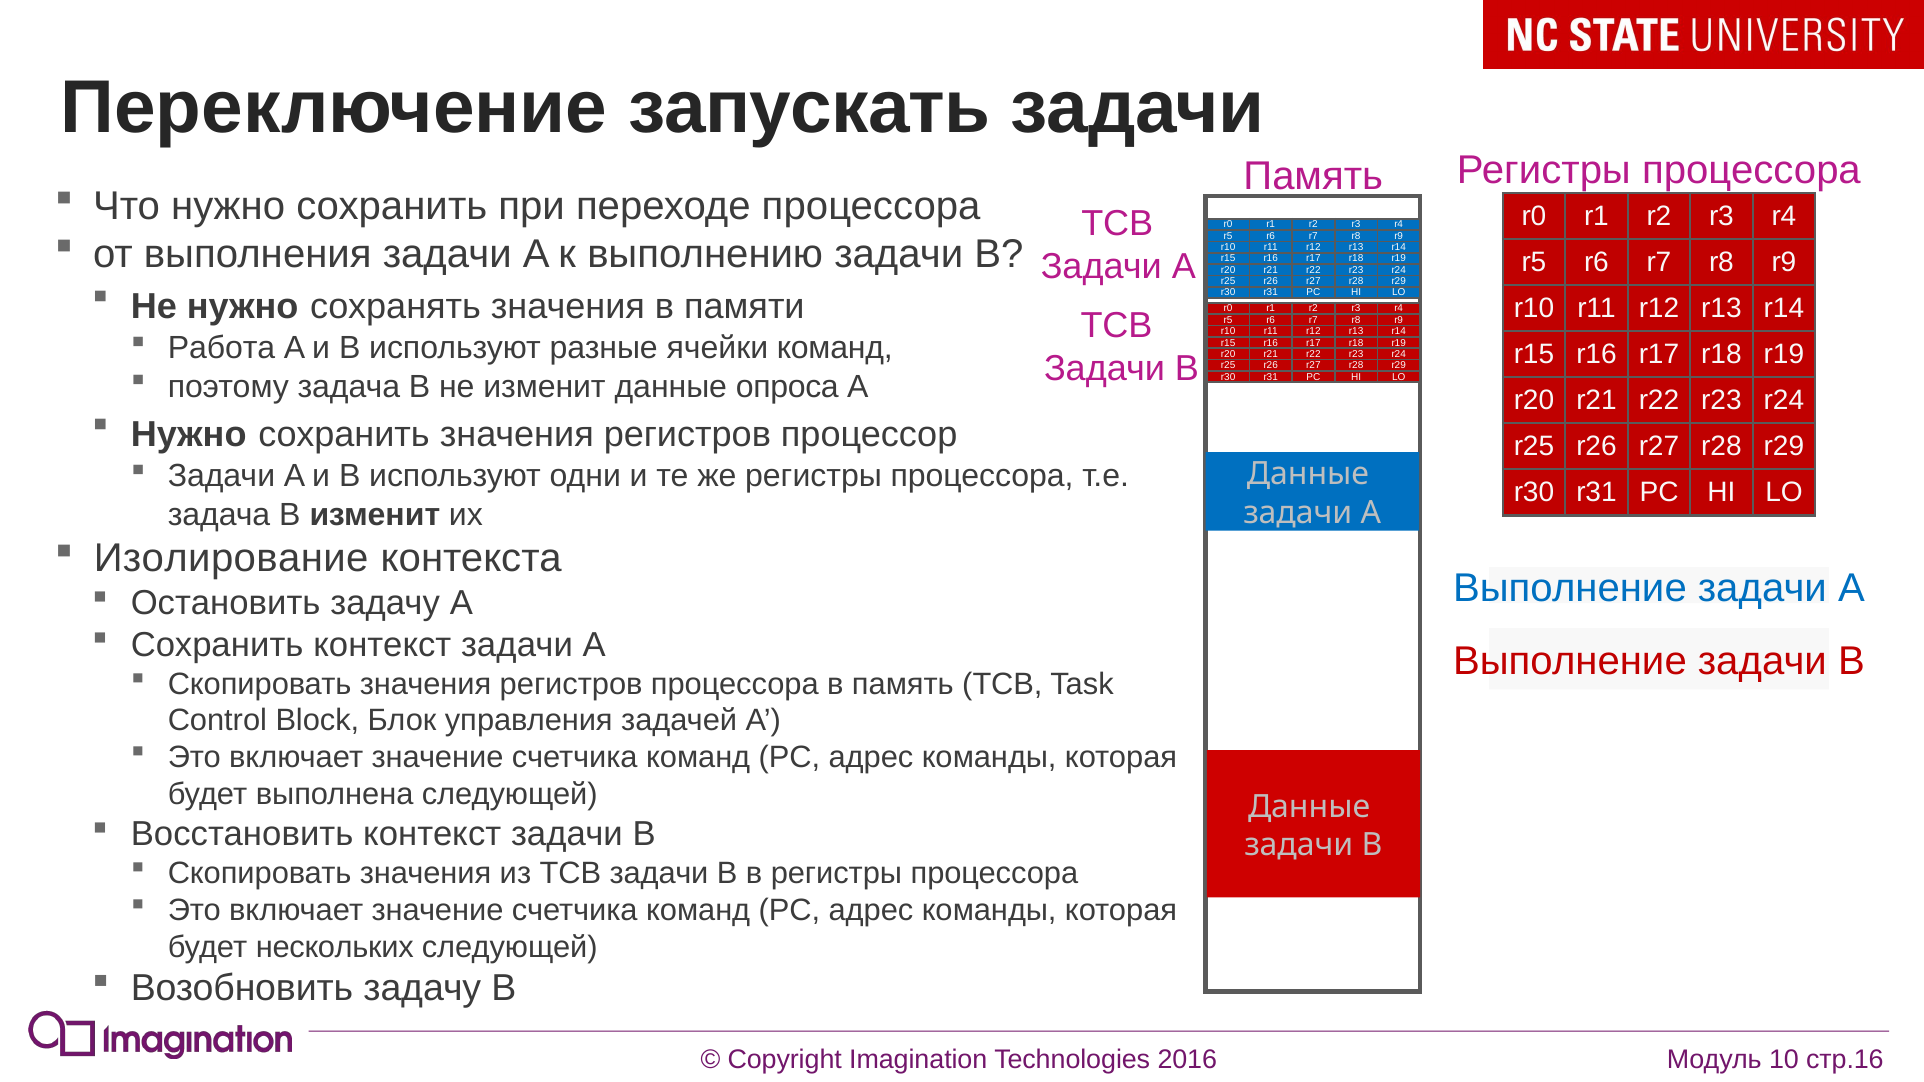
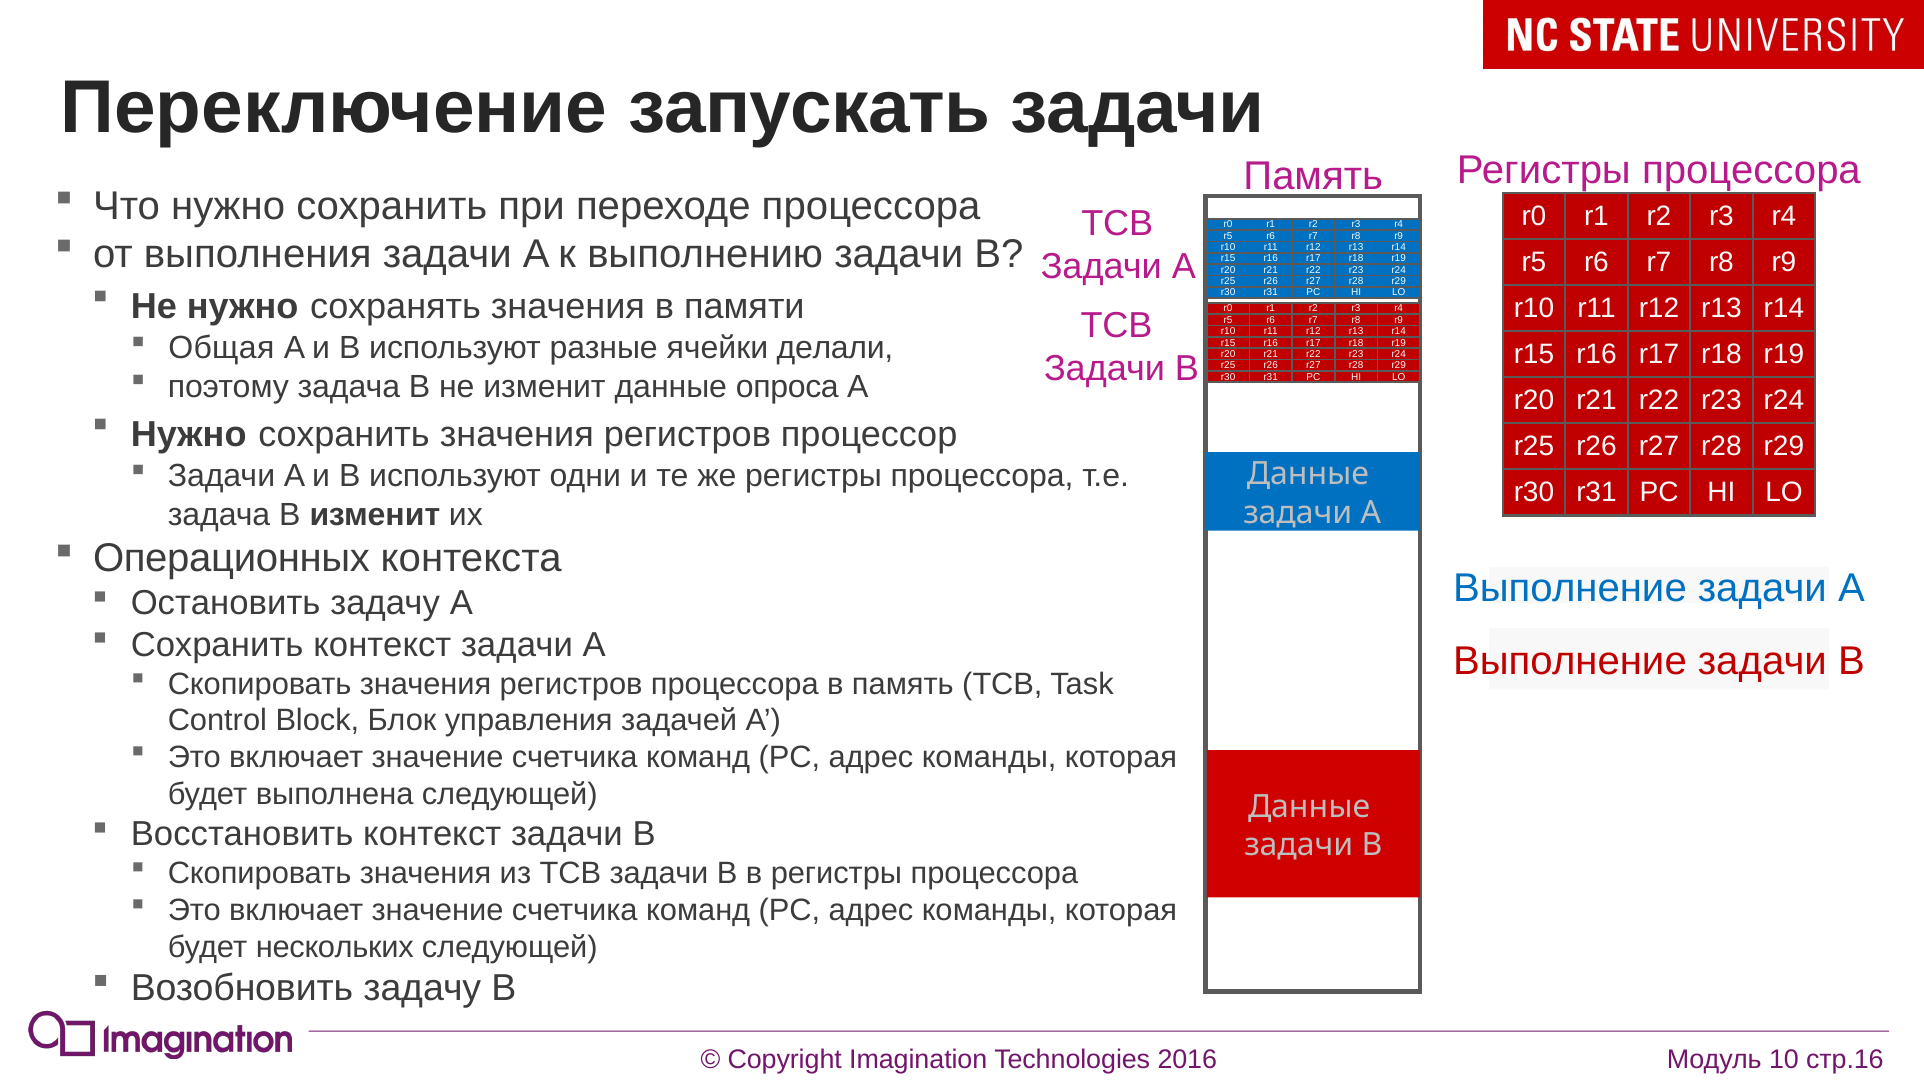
Работа: Работа -> Общая
ячейки команд: команд -> делали
Изолирование: Изолирование -> Операционных
